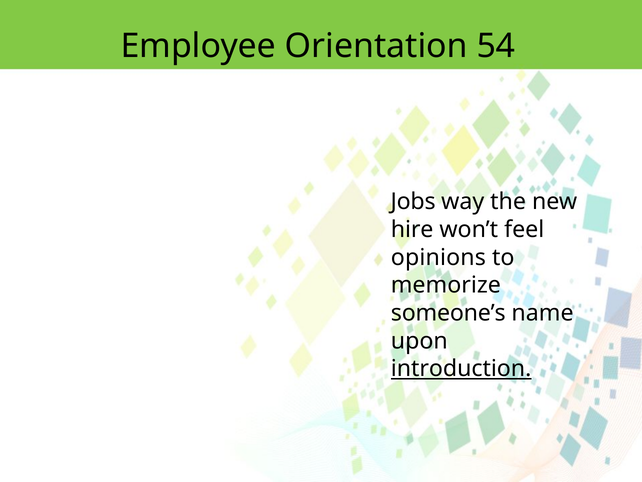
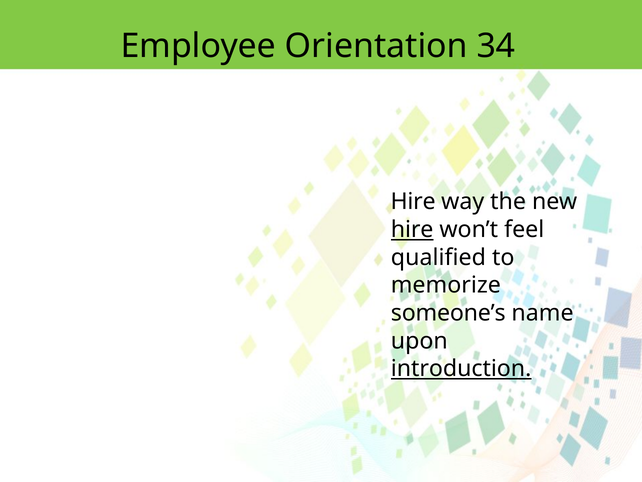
54: 54 -> 34
Jobs at (413, 202): Jobs -> Hire
hire at (412, 229) underline: none -> present
opinions: opinions -> qualified
